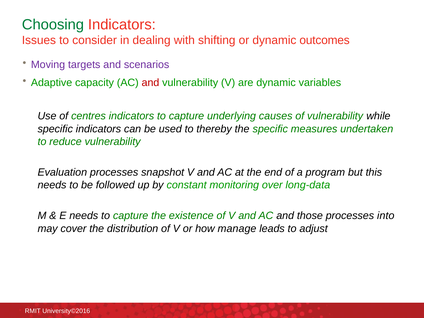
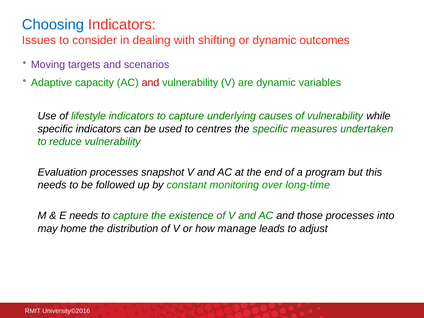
Choosing colour: green -> blue
centres: centres -> lifestyle
thereby: thereby -> centres
long-data: long-data -> long-time
cover: cover -> home
